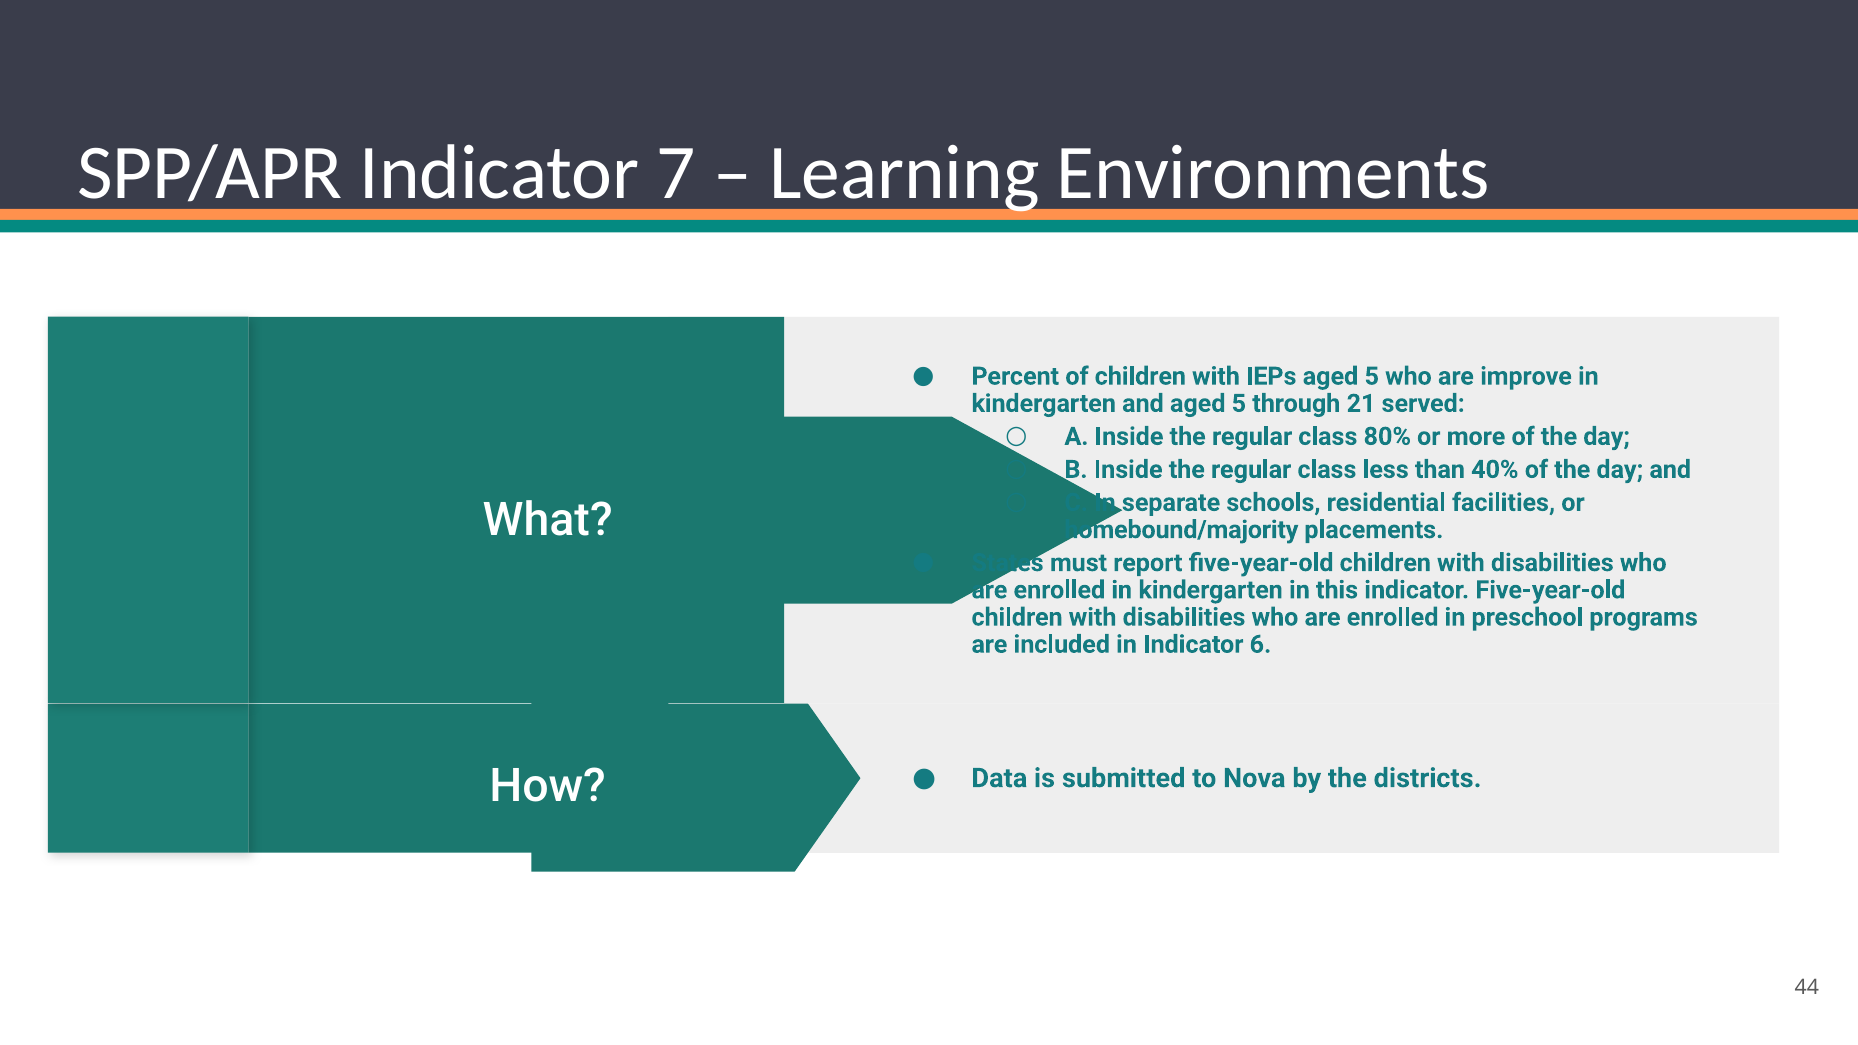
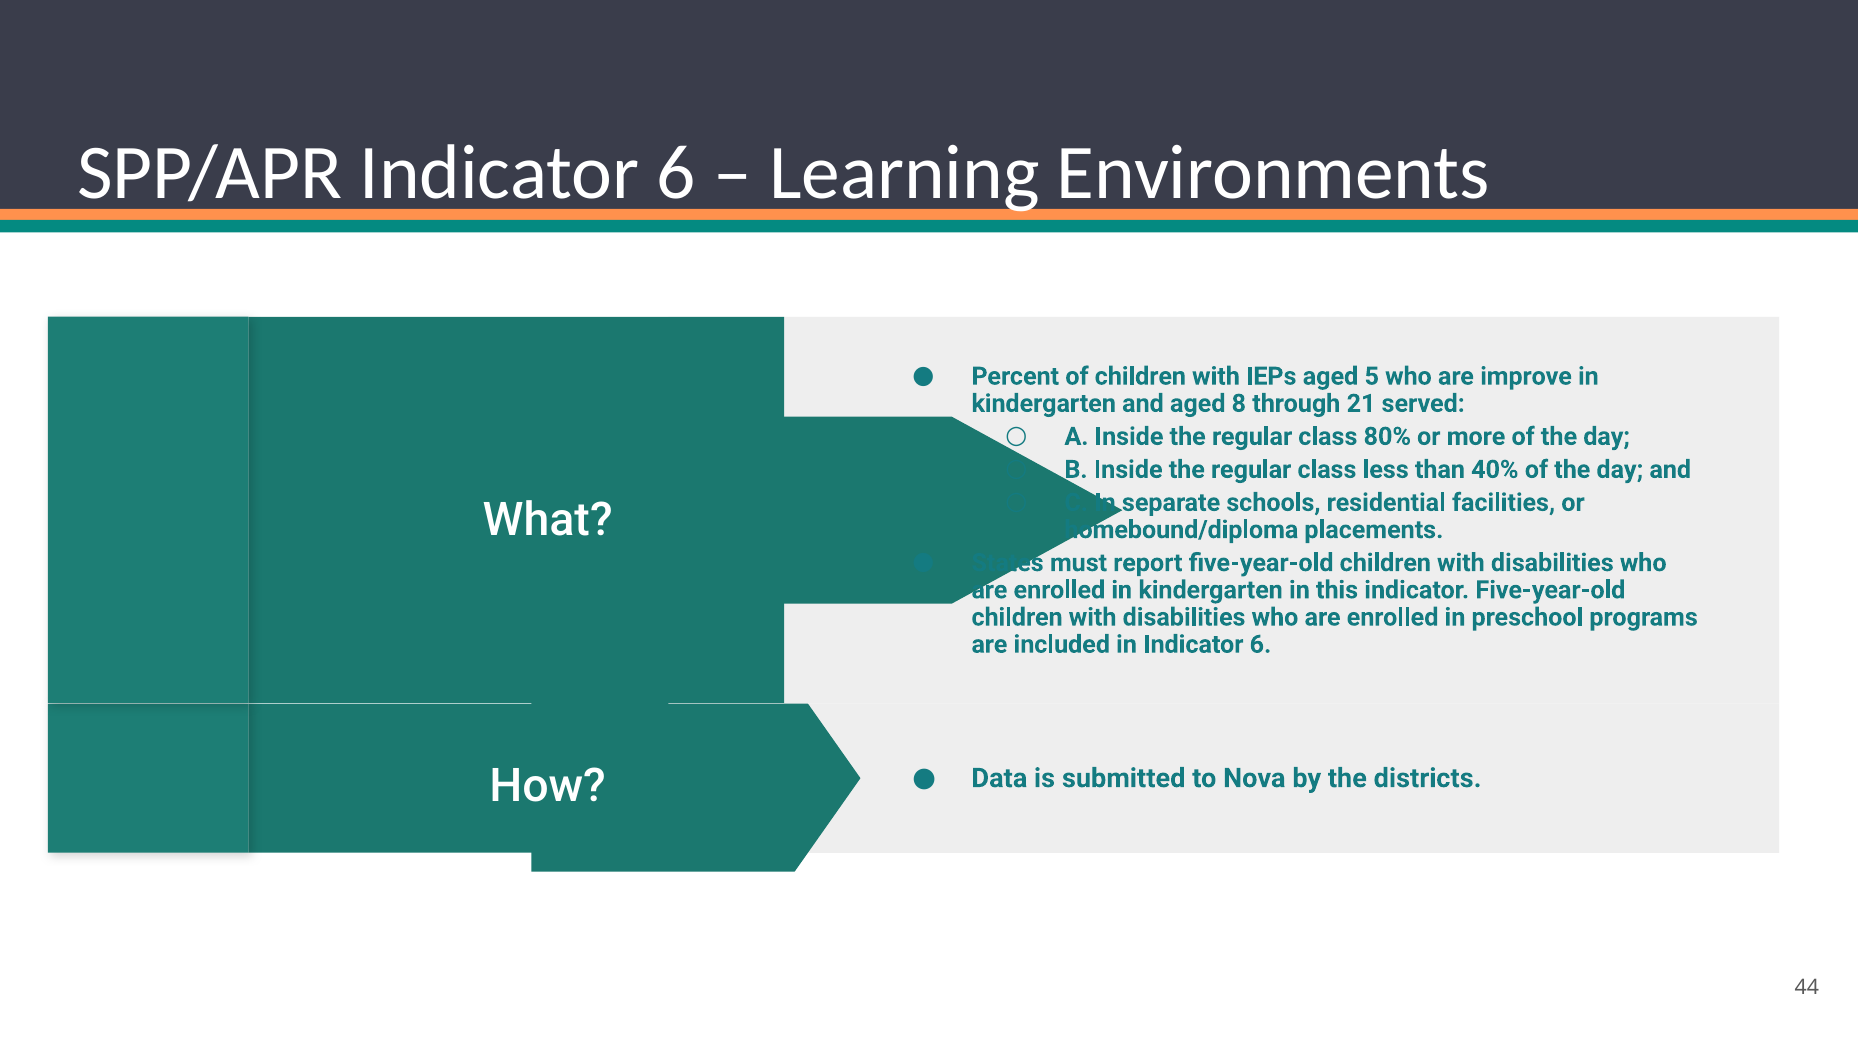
SPP/APR Indicator 7: 7 -> 6
and aged 5: 5 -> 8
homebound/majority: homebound/majority -> homebound/diploma
